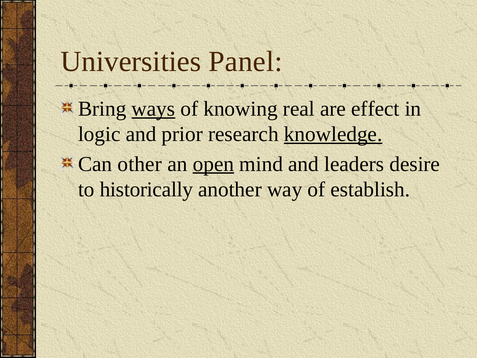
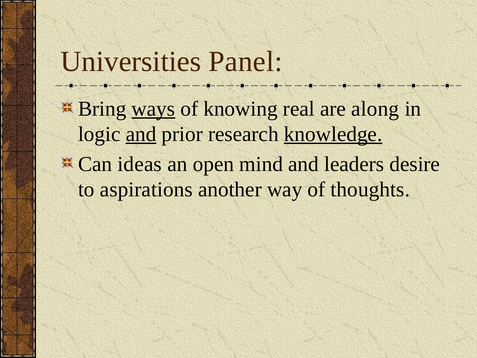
effect: effect -> along
and at (141, 134) underline: none -> present
other: other -> ideas
open underline: present -> none
historically: historically -> aspirations
establish: establish -> thoughts
